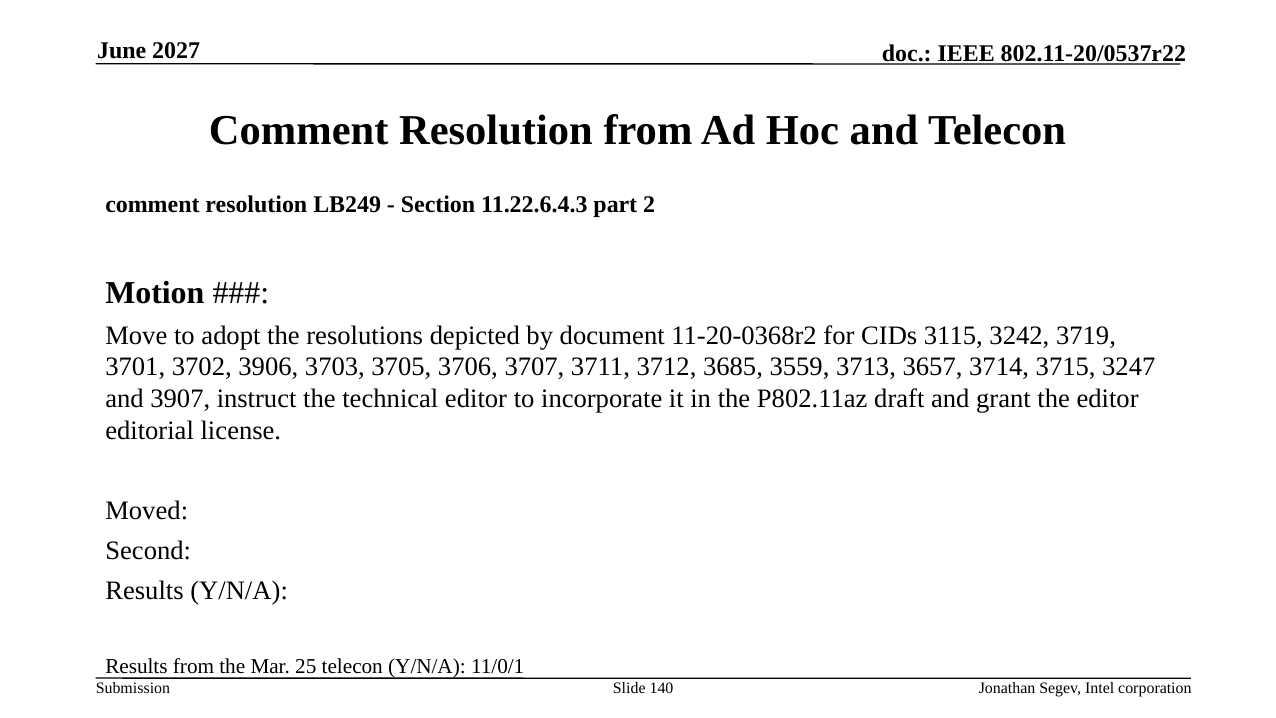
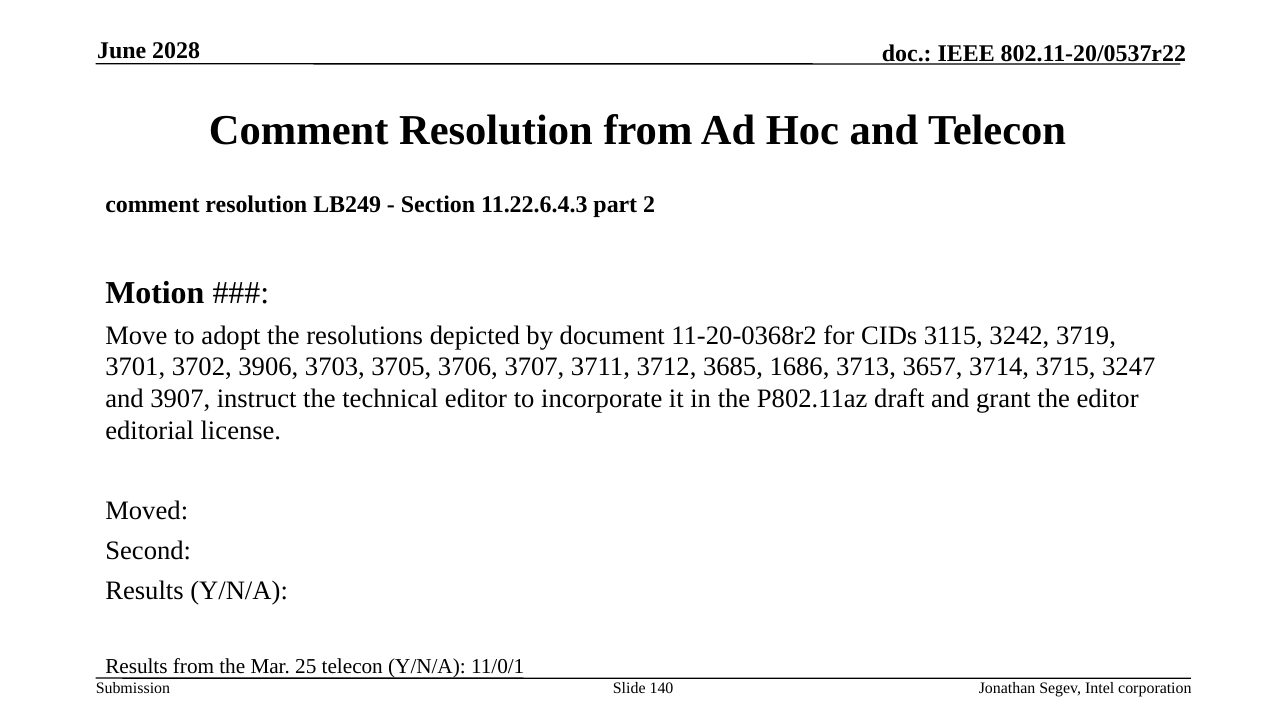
2027: 2027 -> 2028
3559: 3559 -> 1686
